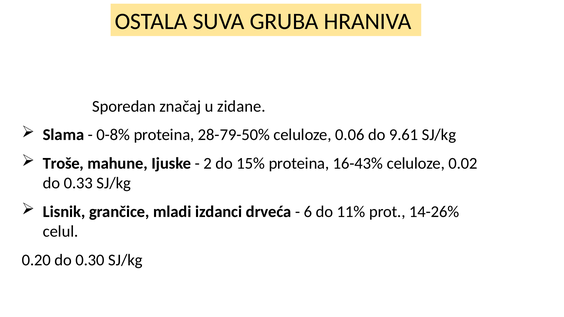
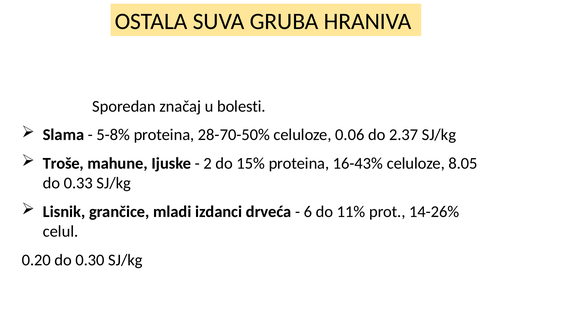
zidane: zidane -> bolesti
0-8%: 0-8% -> 5-8%
28-79-50%: 28-79-50% -> 28-70-50%
9.61: 9.61 -> 2.37
0.02: 0.02 -> 8.05
